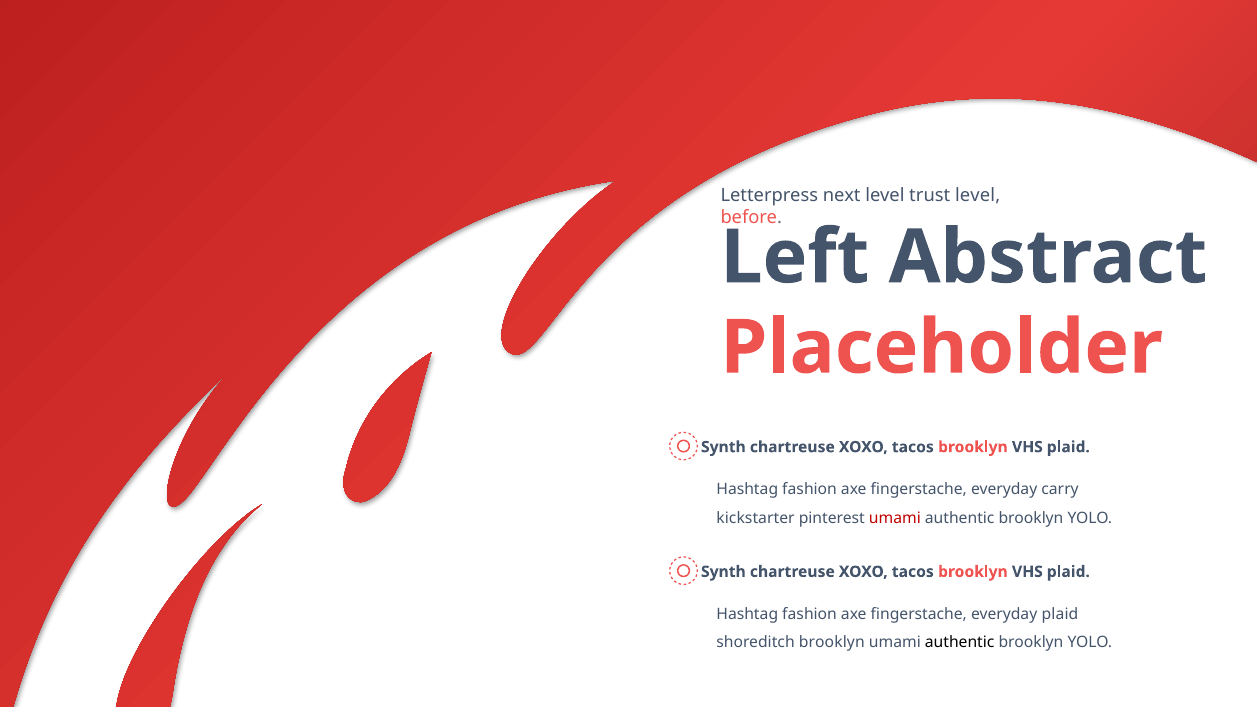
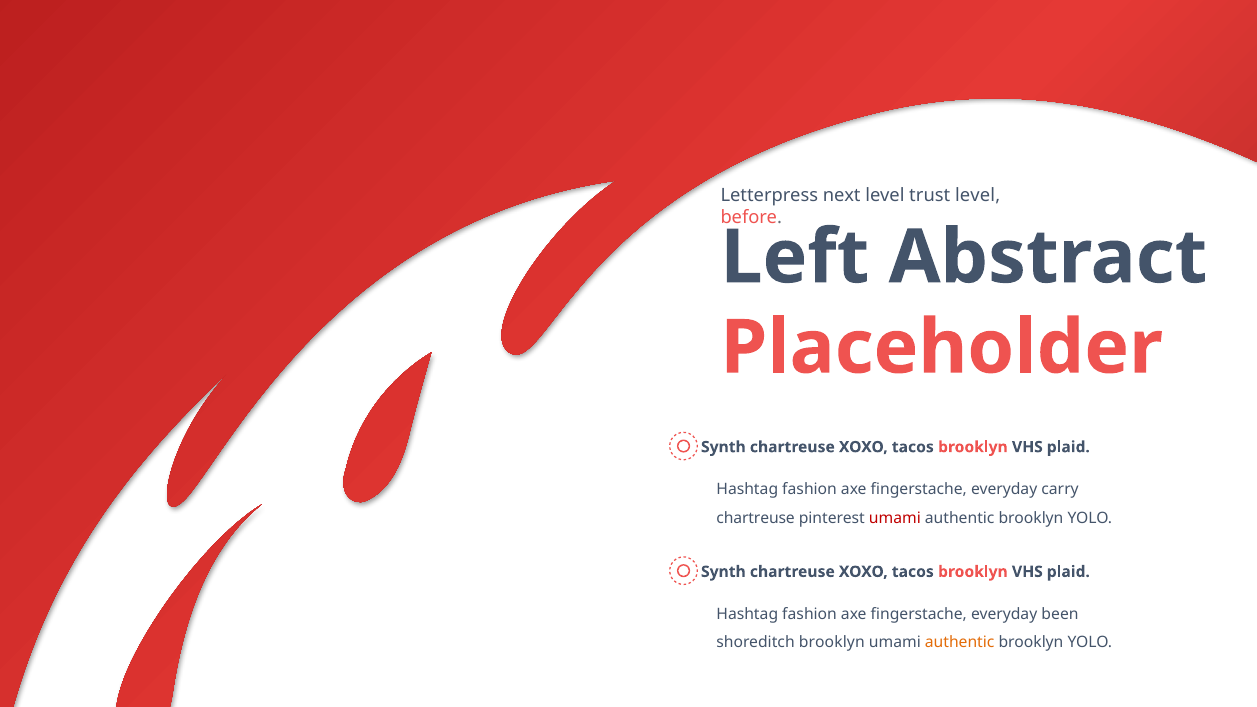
kickstarter at (756, 518): kickstarter -> chartreuse
everyday plaid: plaid -> been
authentic at (960, 643) colour: black -> orange
